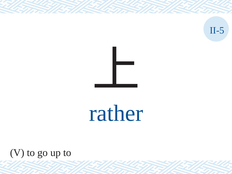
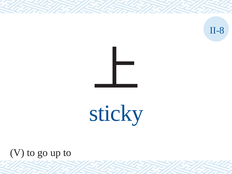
II-5: II-5 -> II-8
rather: rather -> sticky
